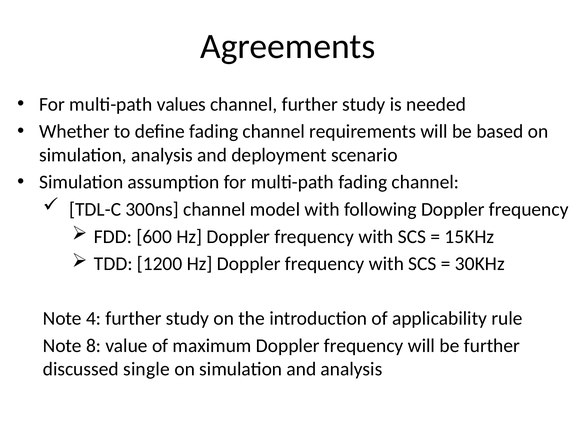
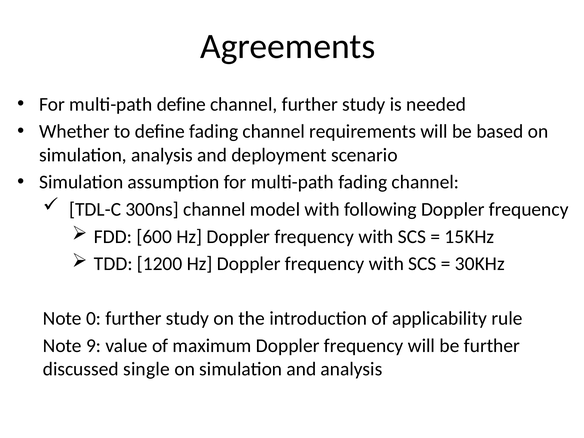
multi-path values: values -> define
4: 4 -> 0
8: 8 -> 9
